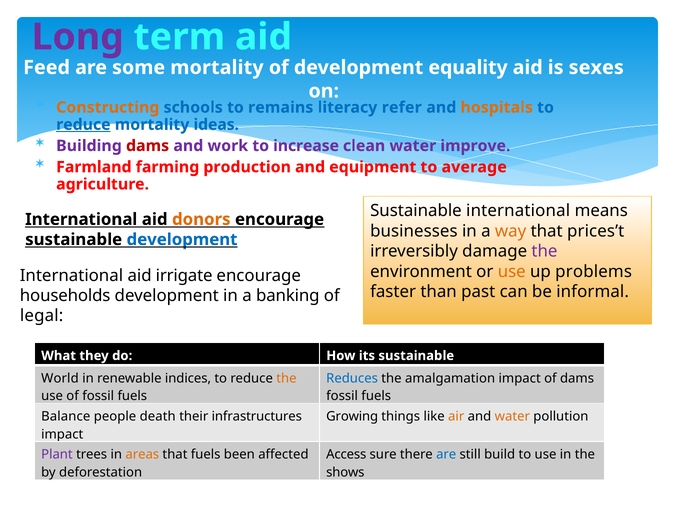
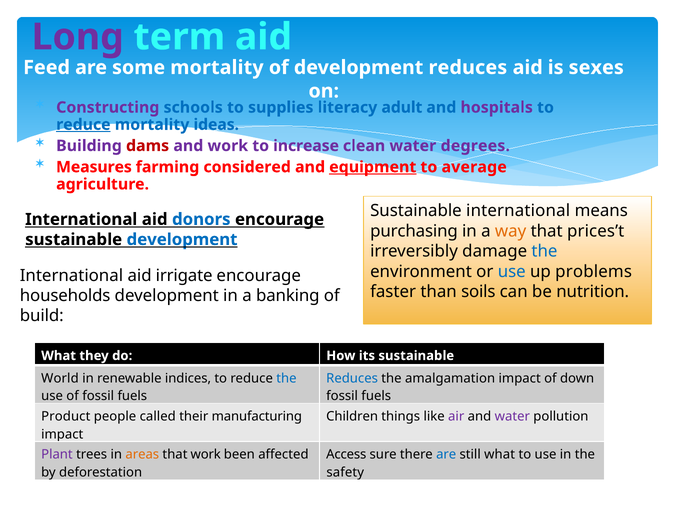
development equality: equality -> reduces
Constructing colour: orange -> purple
remains: remains -> supplies
refer: refer -> adult
hospitals colour: orange -> purple
improve: improve -> degrees
Farmland: Farmland -> Measures
production: production -> considered
equipment underline: none -> present
donors colour: orange -> blue
businesses: businesses -> purchasing
the at (544, 252) colour: purple -> blue
use at (512, 272) colour: orange -> blue
past: past -> soils
informal: informal -> nutrition
legal: legal -> build
the at (286, 379) colour: orange -> blue
of dams: dams -> down
Balance: Balance -> Product
death: death -> called
infrastructures: infrastructures -> manufacturing
Growing: Growing -> Children
air colour: orange -> purple
water at (512, 417) colour: orange -> purple
that fuels: fuels -> work
still build: build -> what
shows: shows -> safety
